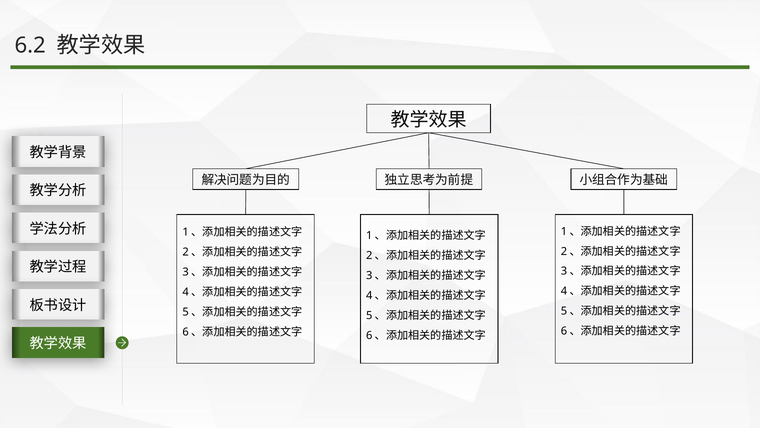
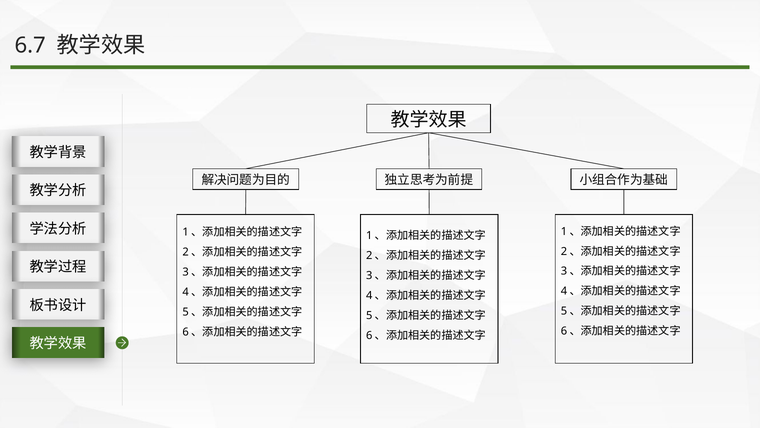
6.2: 6.2 -> 6.7
